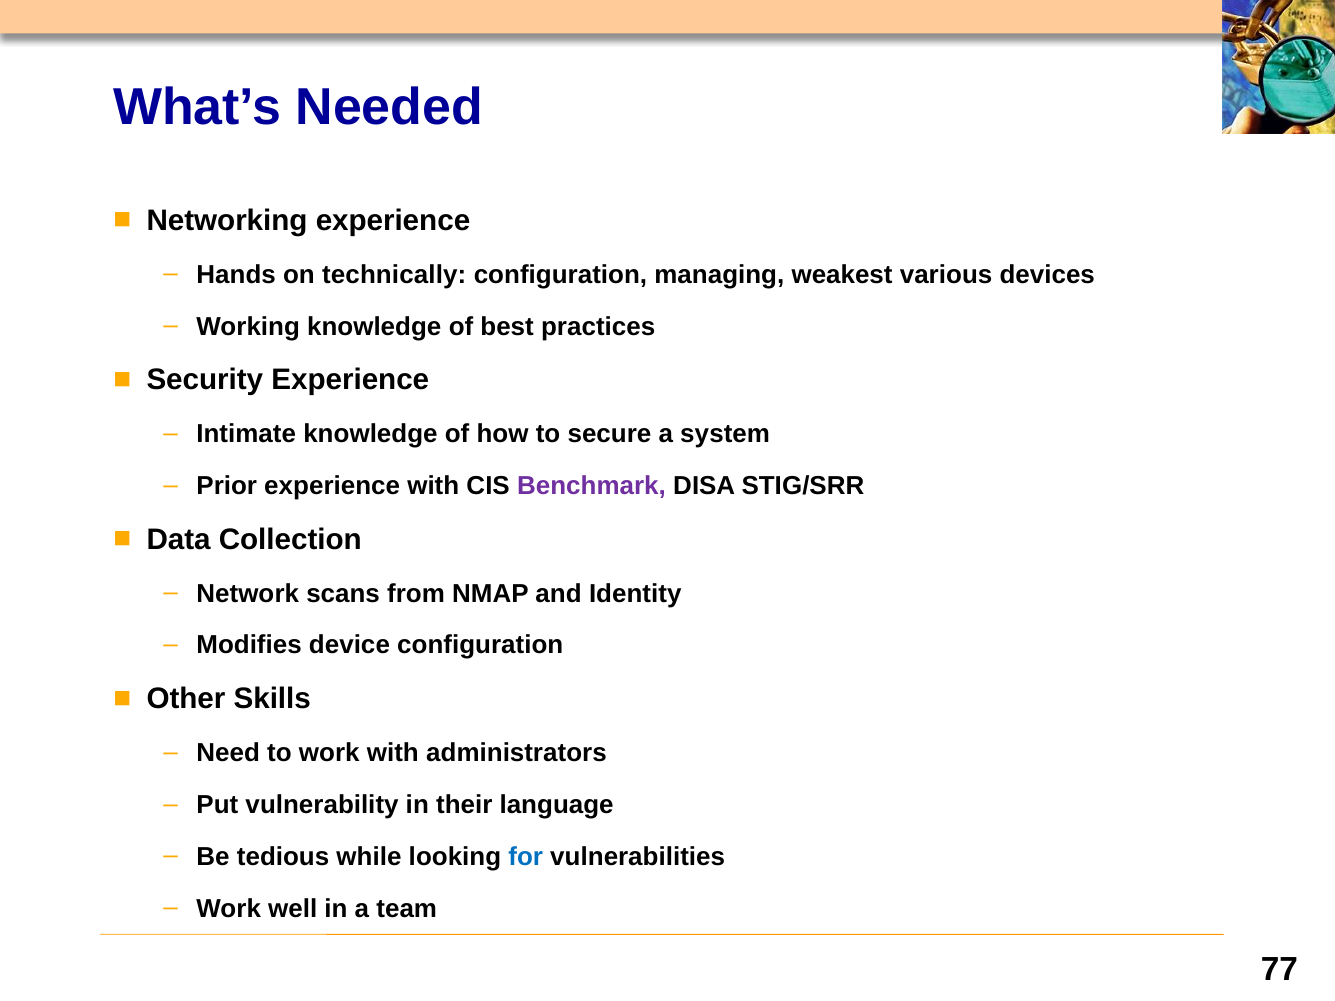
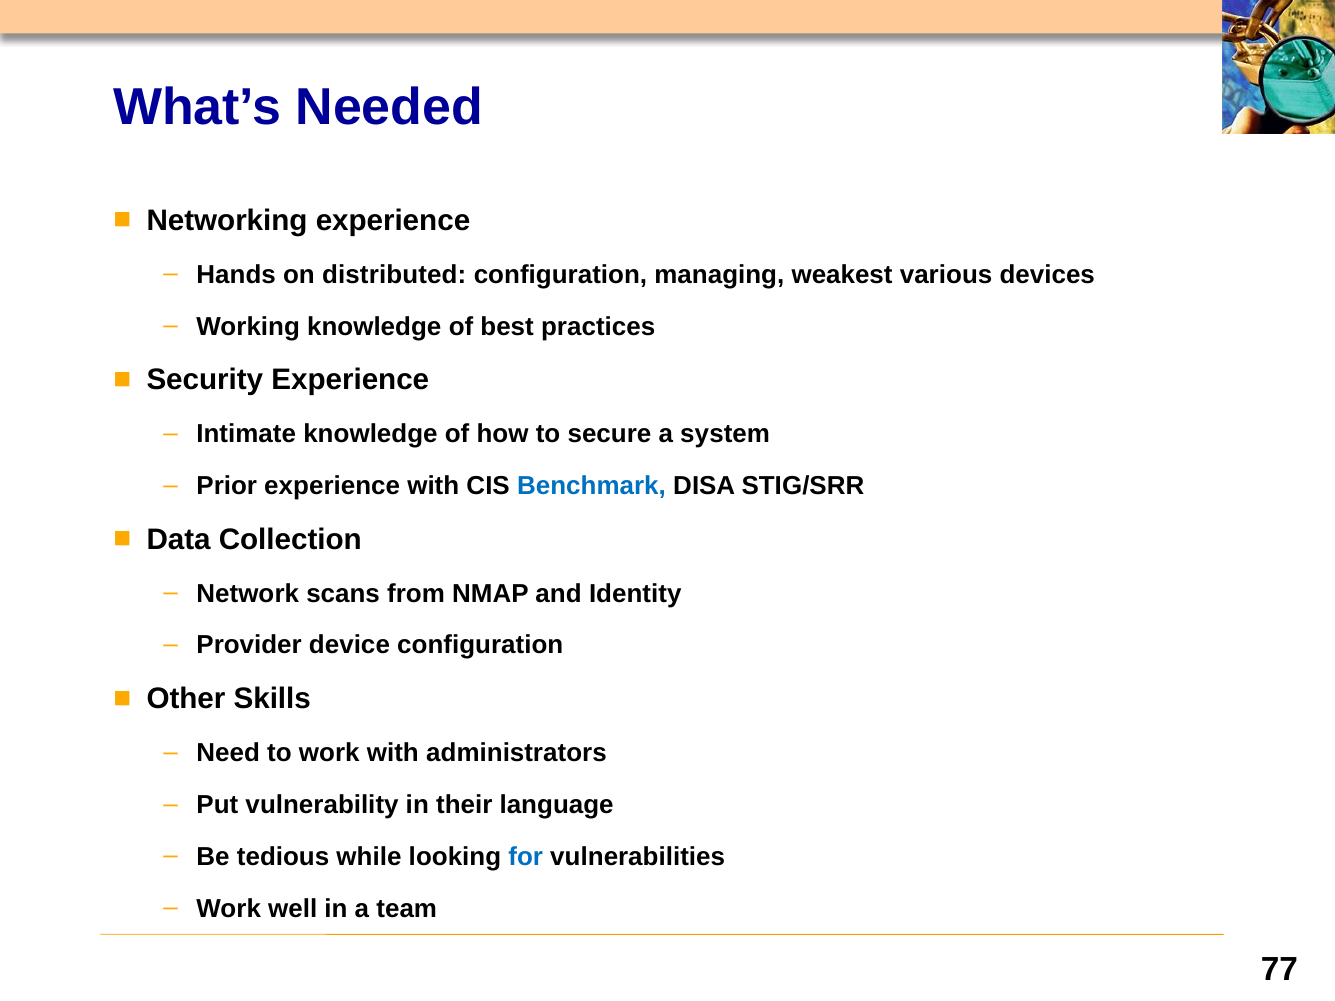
technically: technically -> distributed
Benchmark colour: purple -> blue
Modifies: Modifies -> Provider
